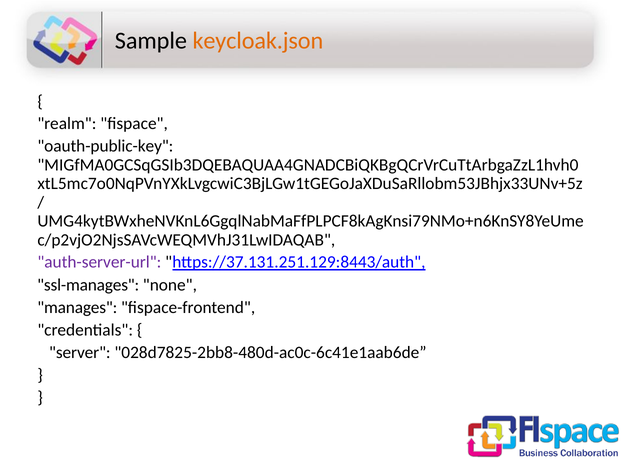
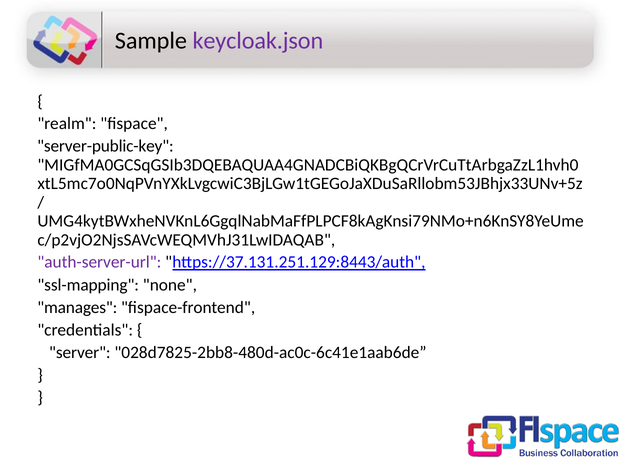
keycloak.json colour: orange -> purple
oauth-public-key: oauth-public-key -> server-public-key
ssl-manages: ssl-manages -> ssl-mapping
